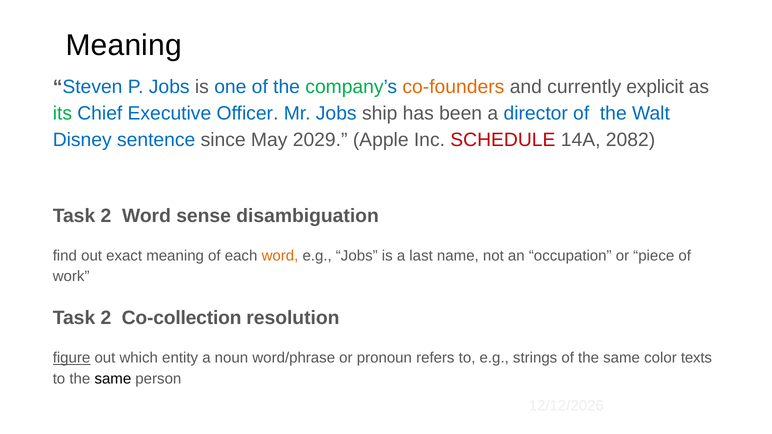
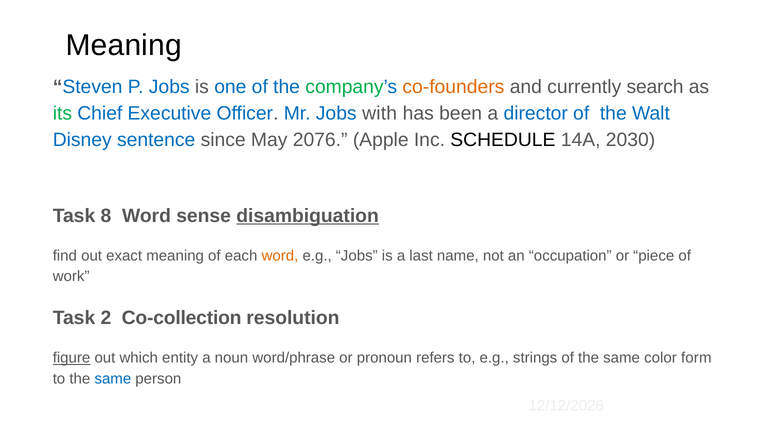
explicit: explicit -> search
ship: ship -> with
2029: 2029 -> 2076
SCHEDULE colour: red -> black
2082: 2082 -> 2030
2 at (106, 216): 2 -> 8
disambiguation underline: none -> present
texts: texts -> form
same at (113, 379) colour: black -> blue
